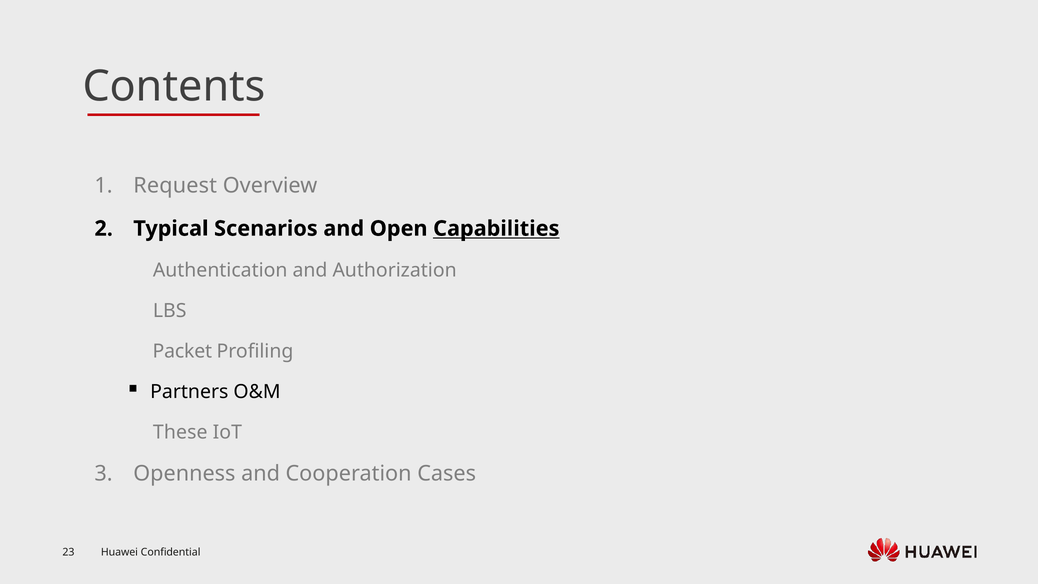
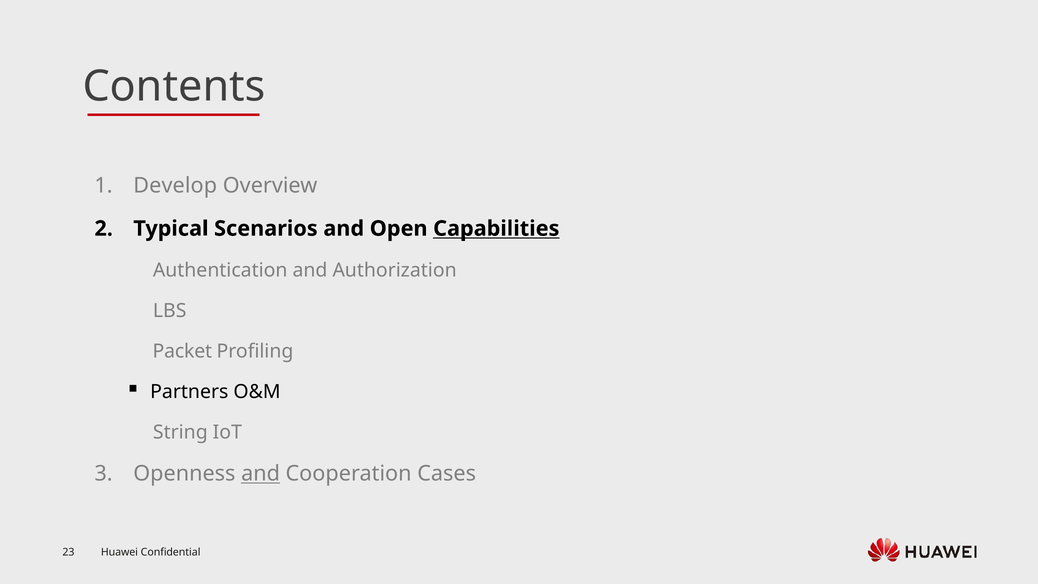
Request: Request -> Develop
These: These -> String
and at (261, 474) underline: none -> present
